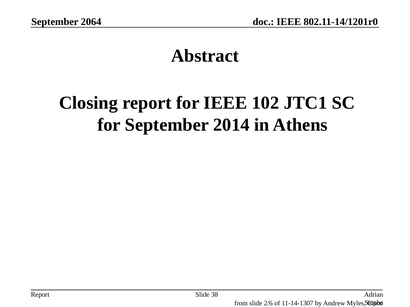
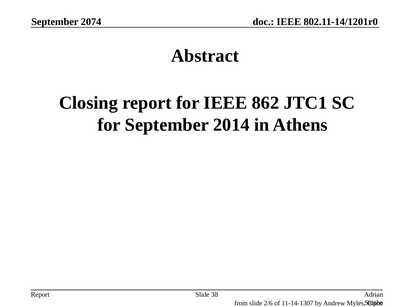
2064: 2064 -> 2074
102: 102 -> 862
